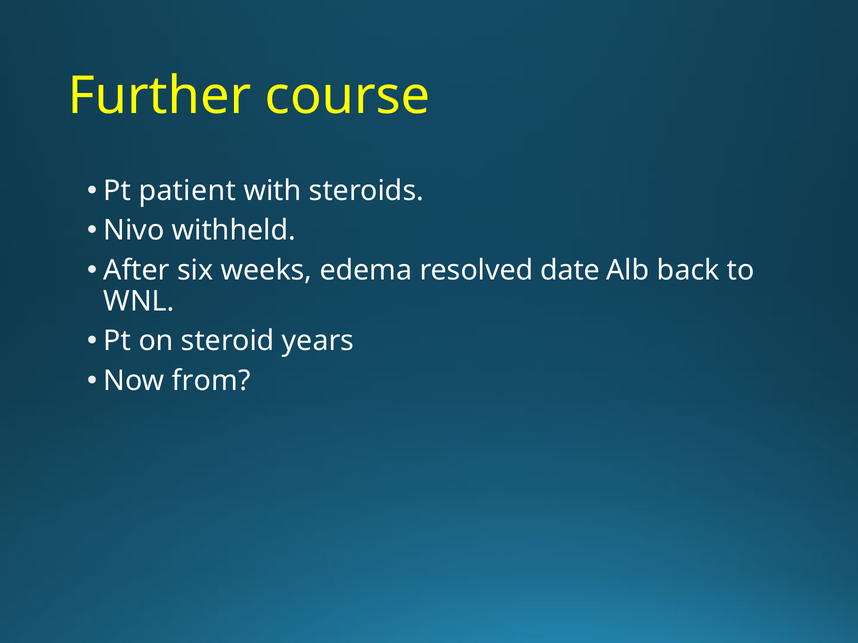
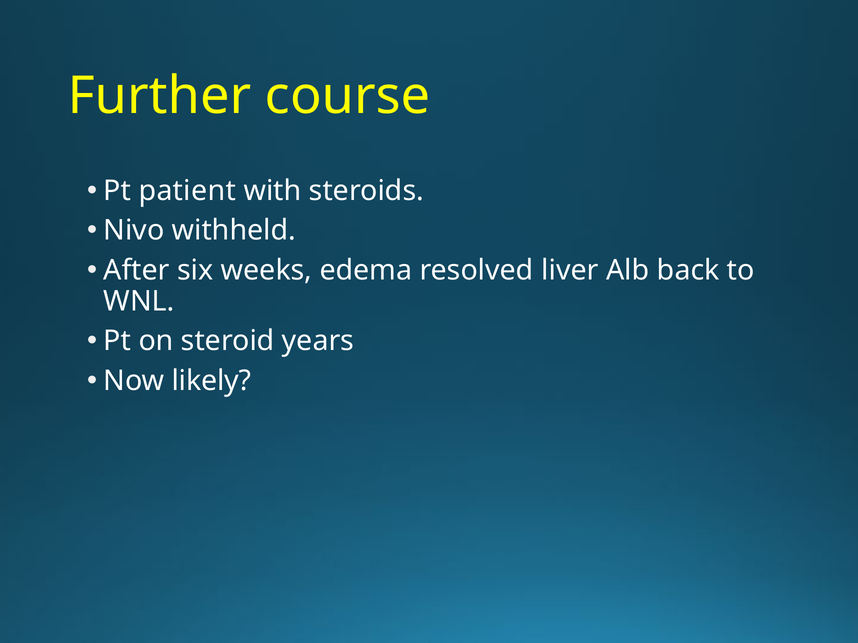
date: date -> liver
from: from -> likely
